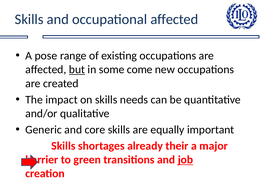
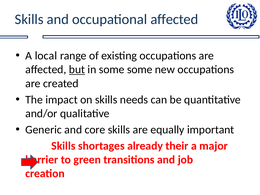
pose: pose -> local
some come: come -> some
job underline: present -> none
